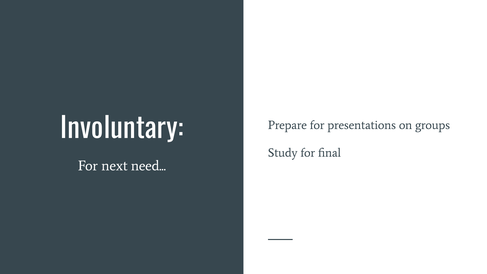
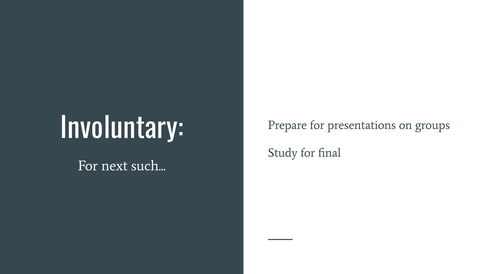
need: need -> such
